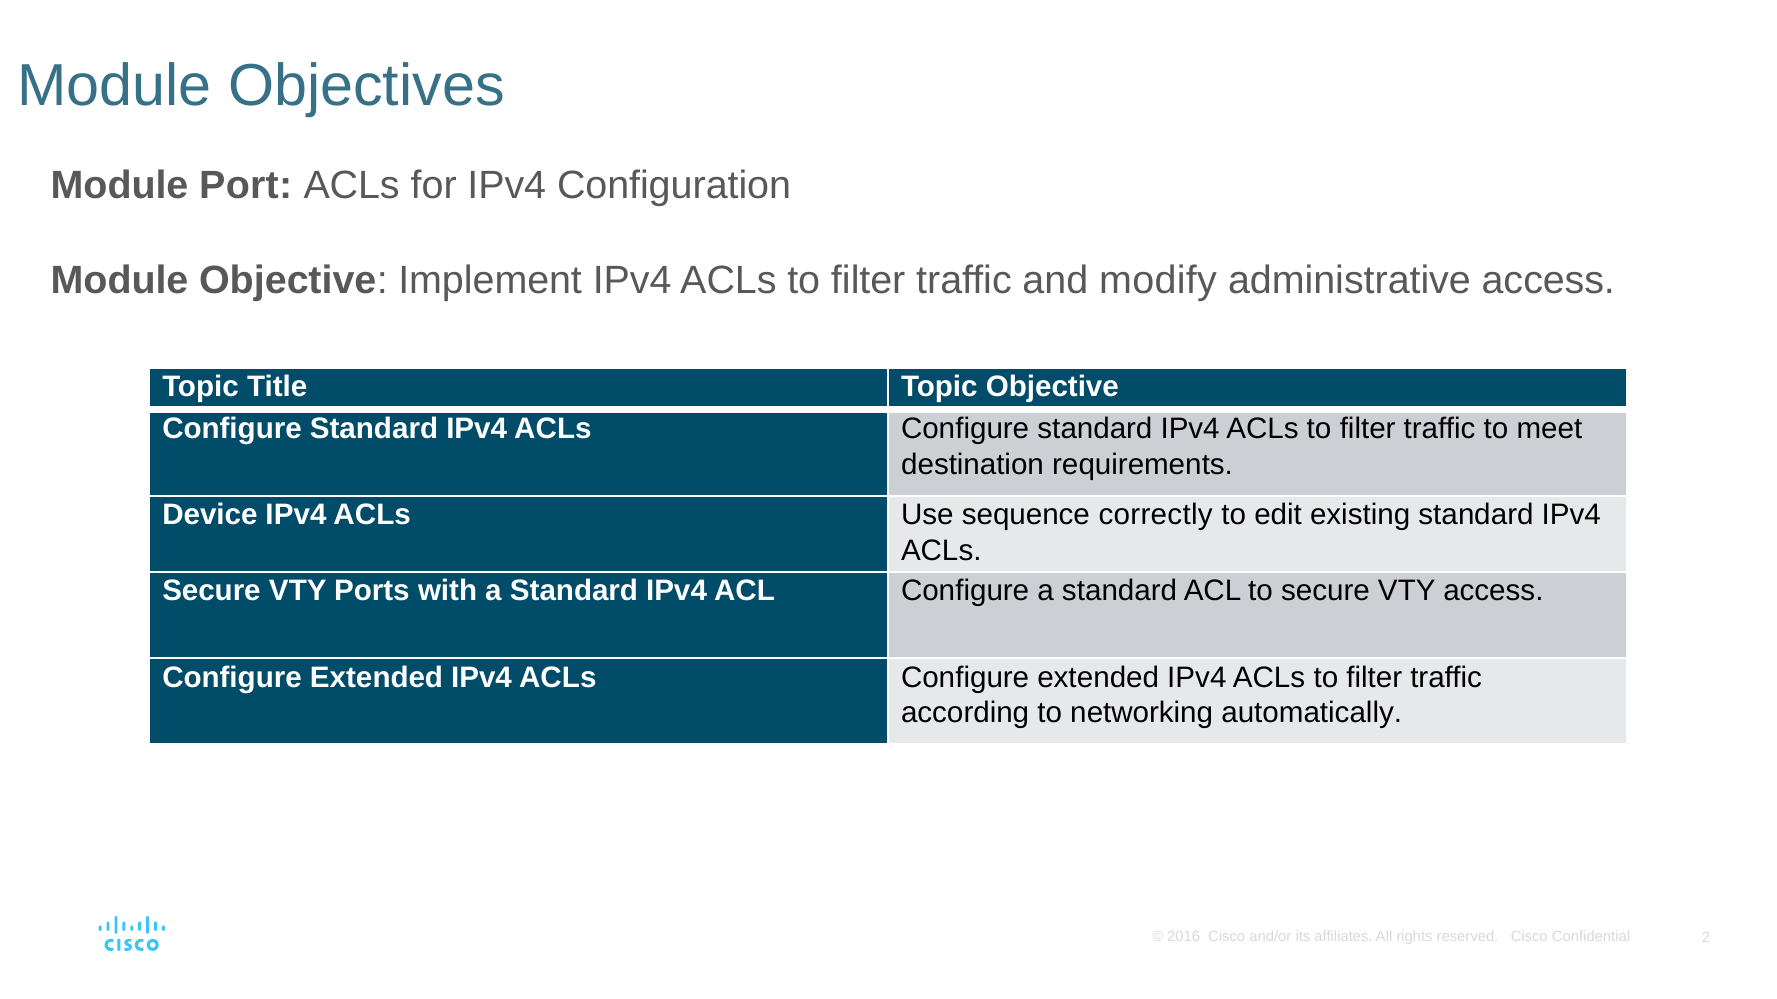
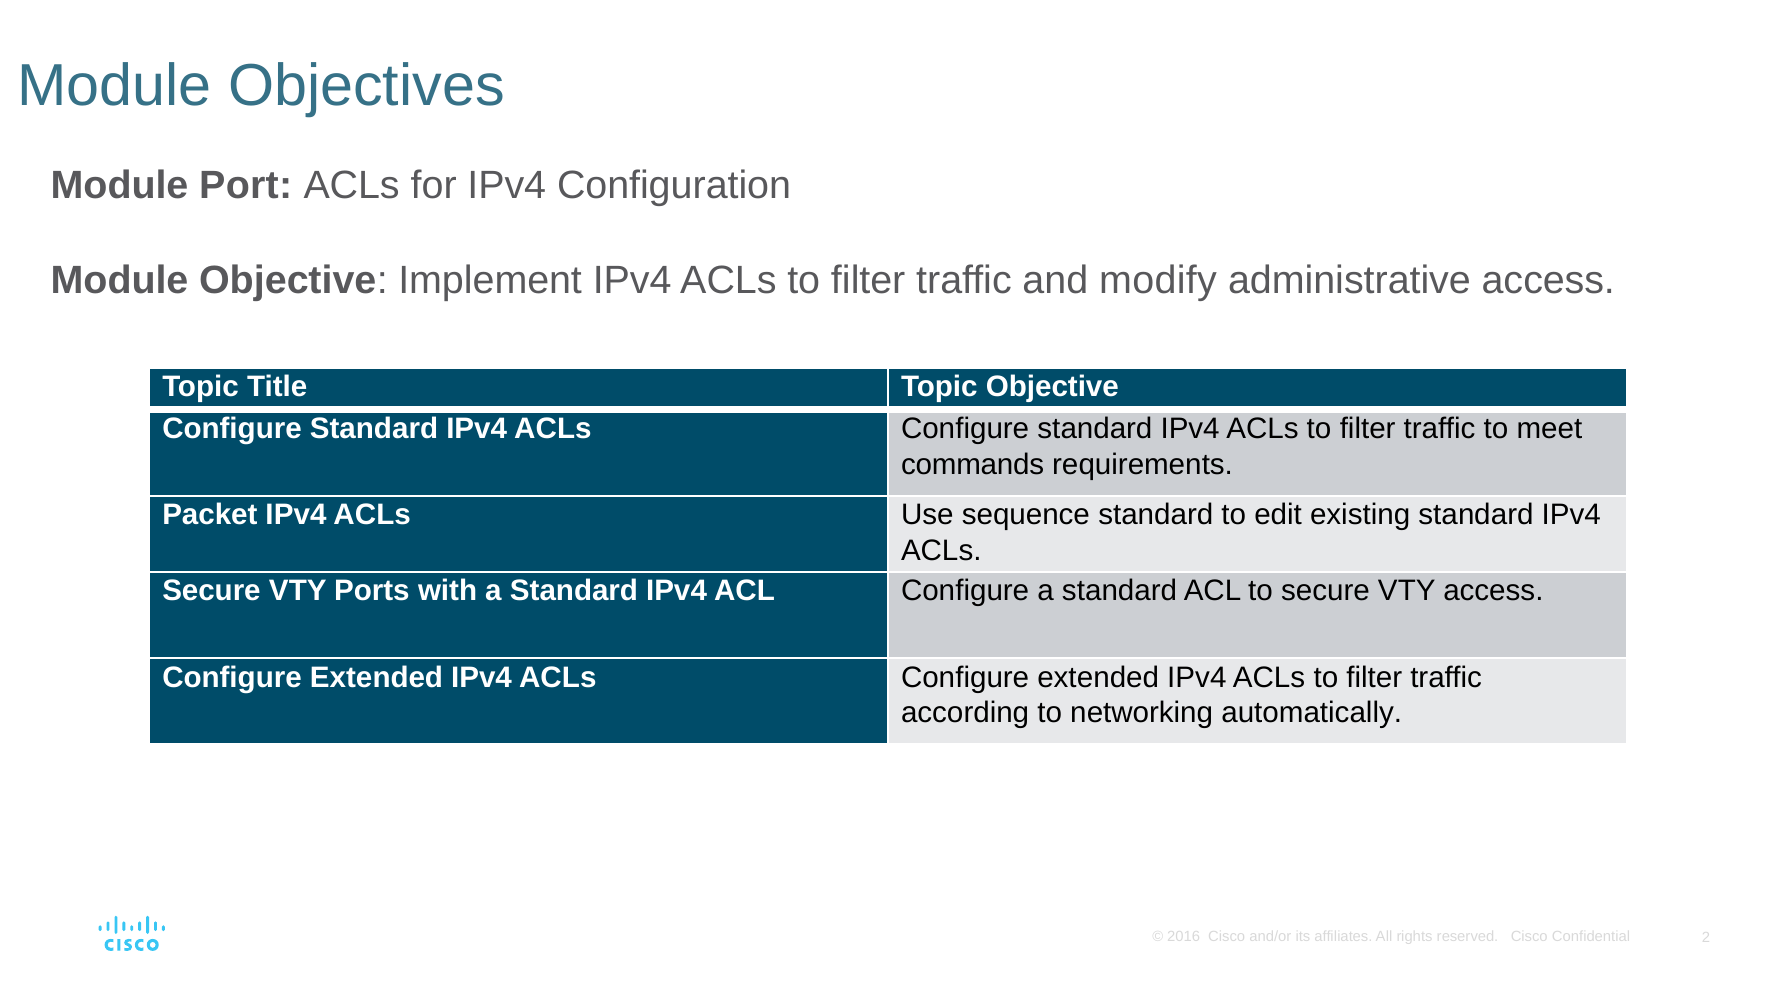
destination: destination -> commands
Device: Device -> Packet
sequence correctly: correctly -> standard
